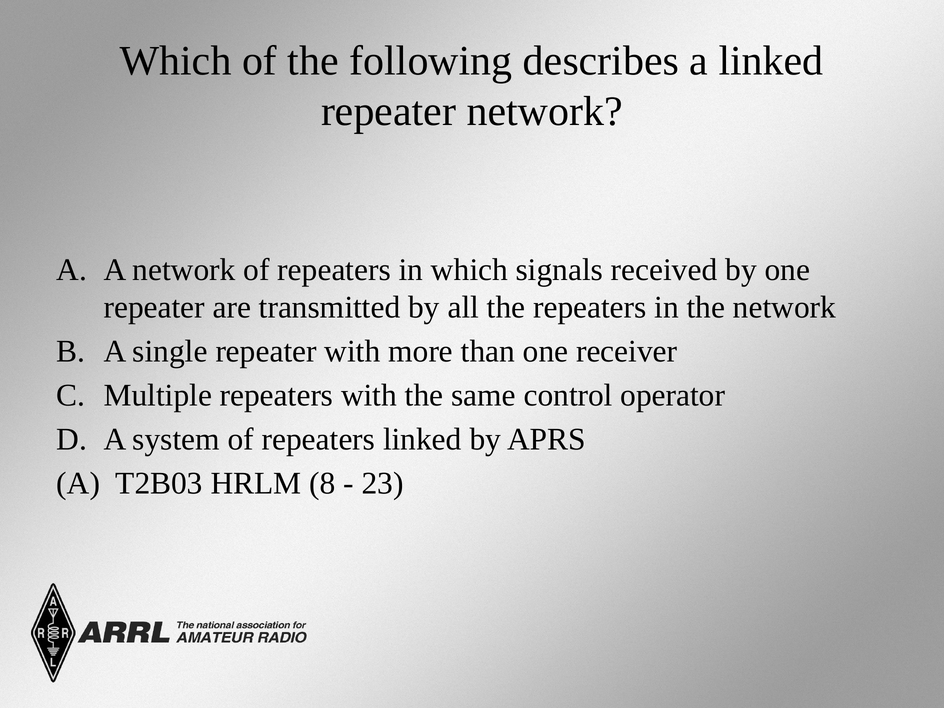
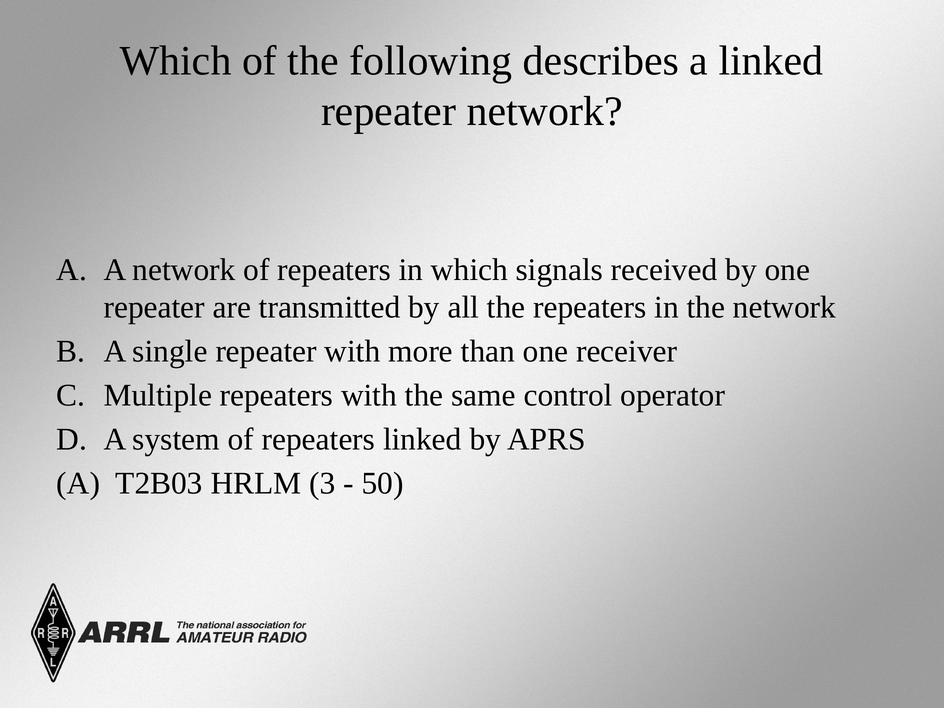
8: 8 -> 3
23: 23 -> 50
